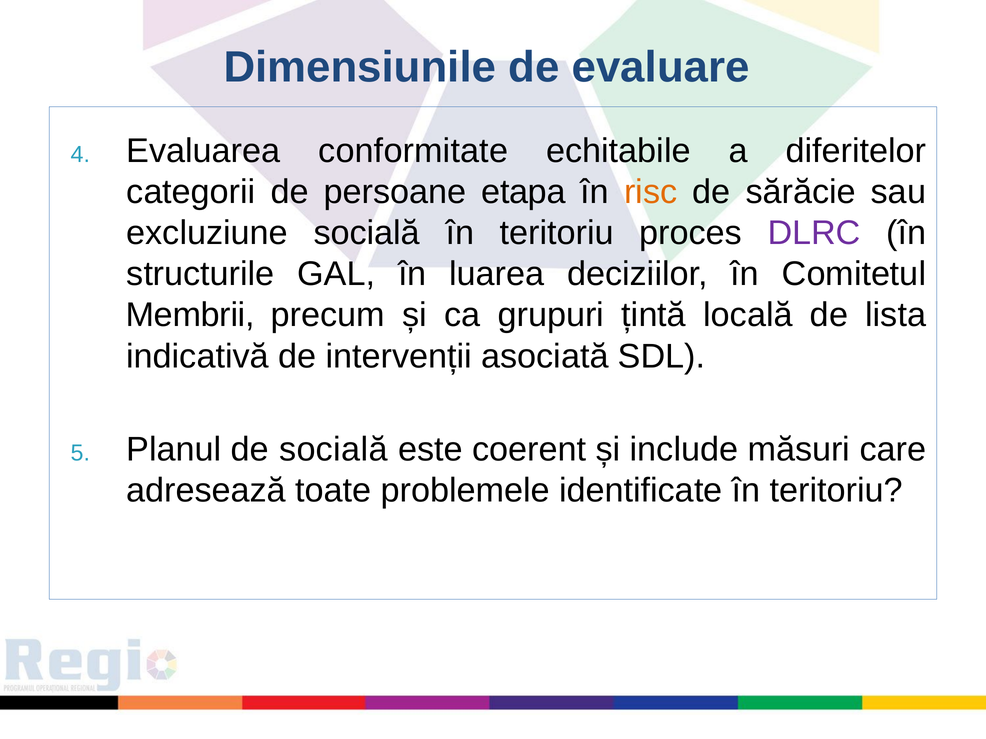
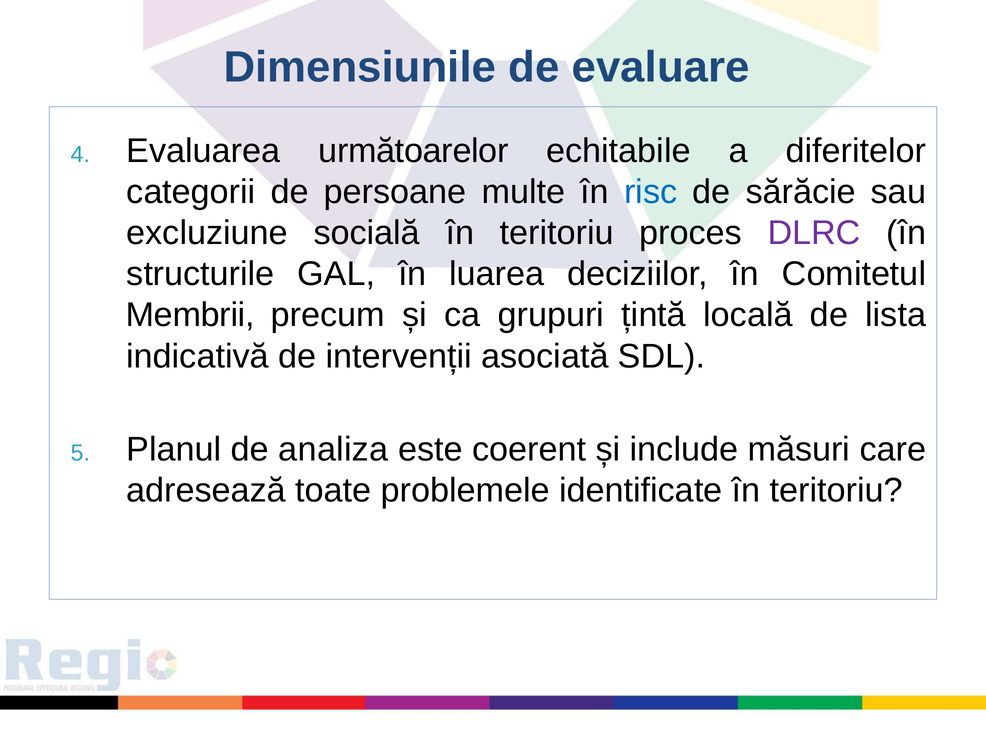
conformitate: conformitate -> următoarelor
etapa: etapa -> multe
risc colour: orange -> blue
de socială: socială -> analiza
